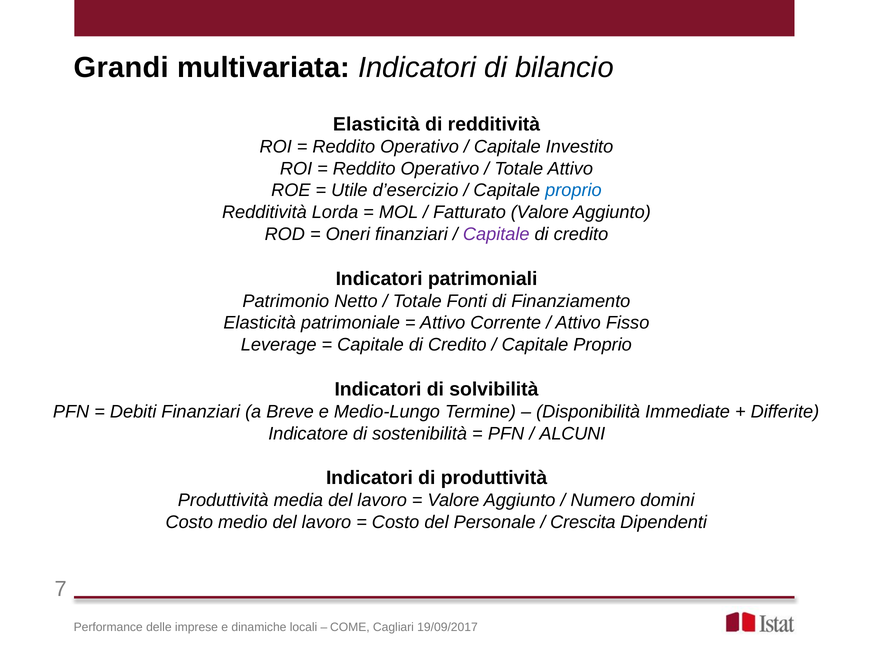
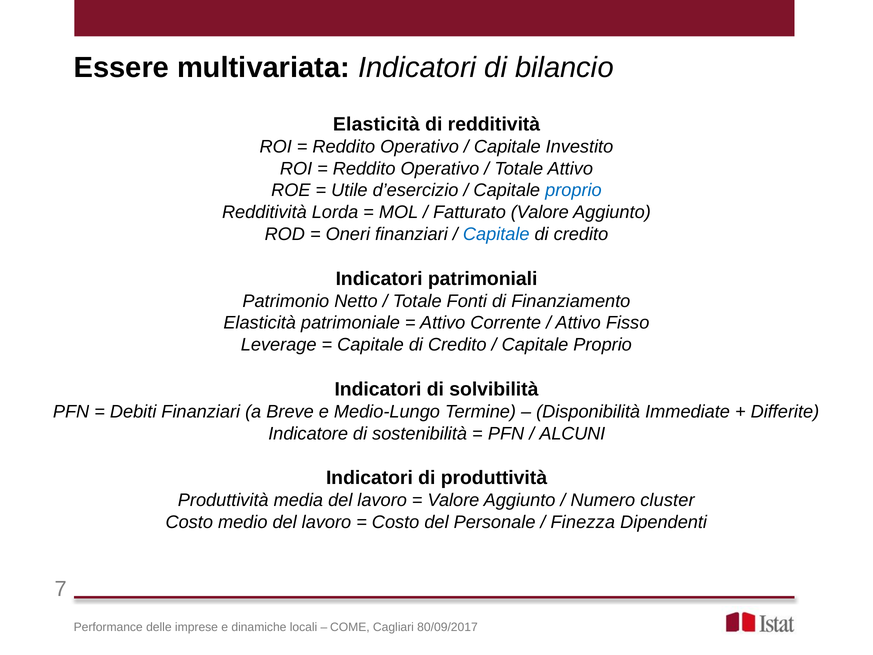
Grandi: Grandi -> Essere
Capitale at (496, 234) colour: purple -> blue
domini: domini -> cluster
Crescita: Crescita -> Finezza
19/09/2017: 19/09/2017 -> 80/09/2017
